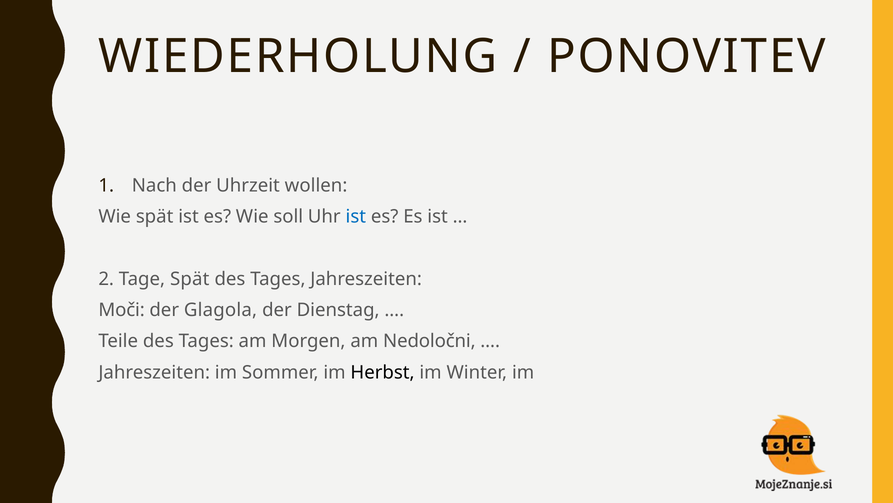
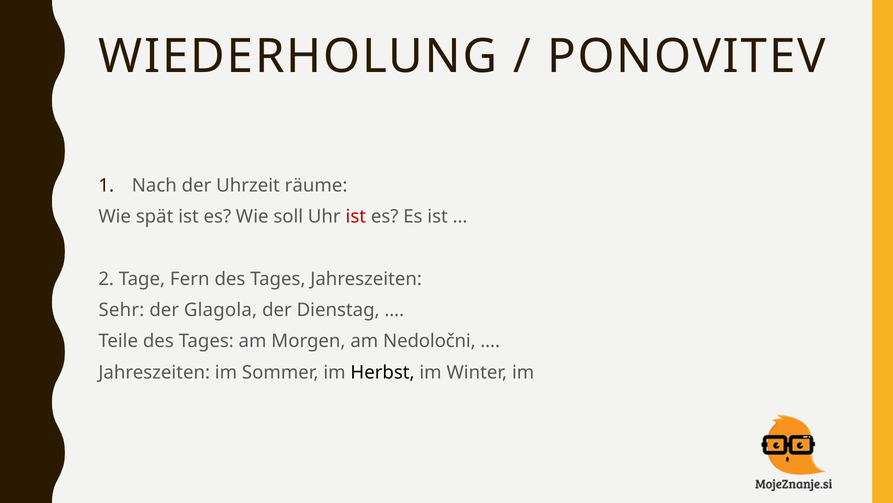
wollen: wollen -> räume
ist at (356, 217) colour: blue -> red
Tage Spät: Spät -> Fern
Moči: Moči -> Sehr
